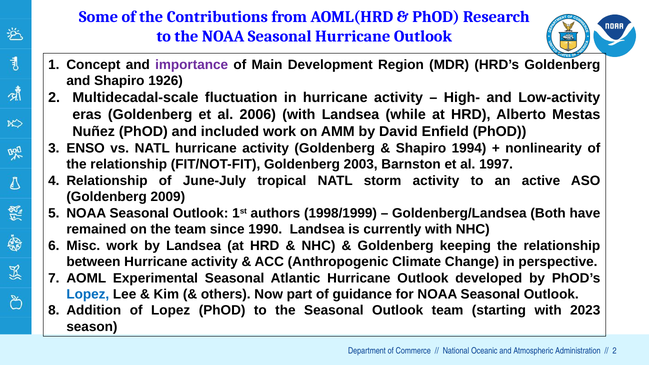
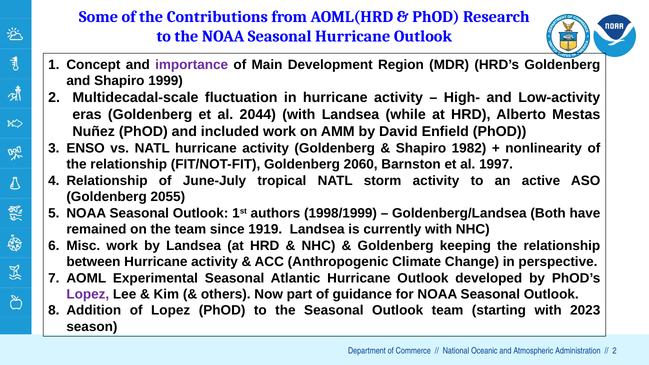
1926: 1926 -> 1999
2006: 2006 -> 2044
1994: 1994 -> 1982
2003: 2003 -> 2060
2009: 2009 -> 2055
1990: 1990 -> 1919
Lopez at (88, 294) colour: blue -> purple
